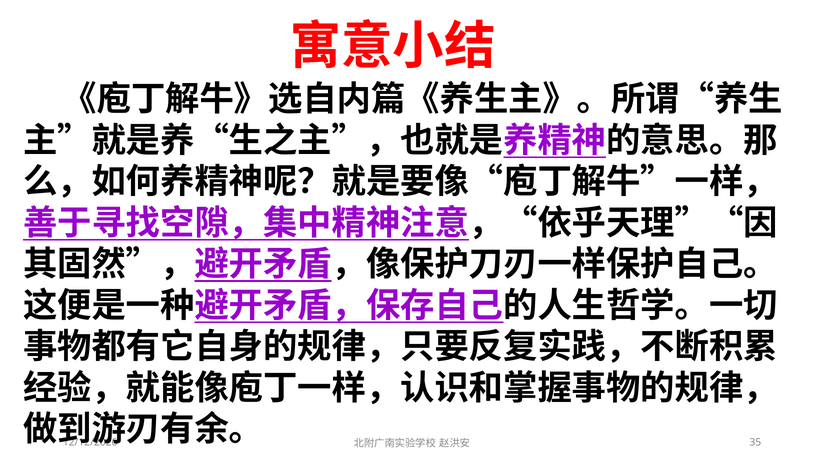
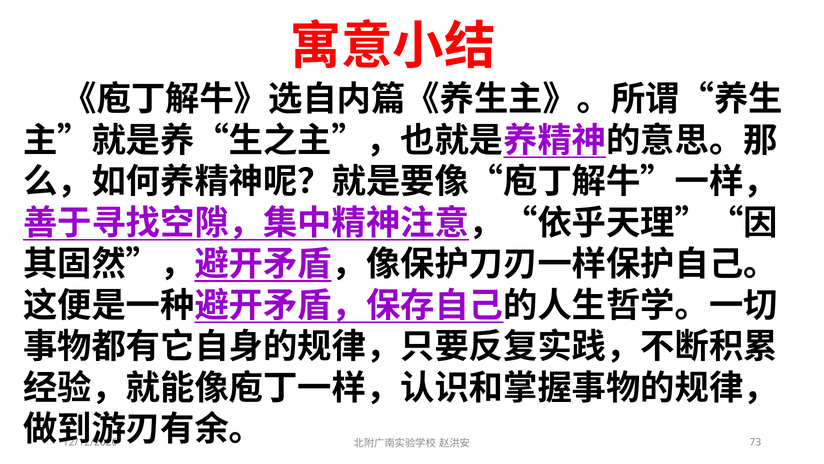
35: 35 -> 73
